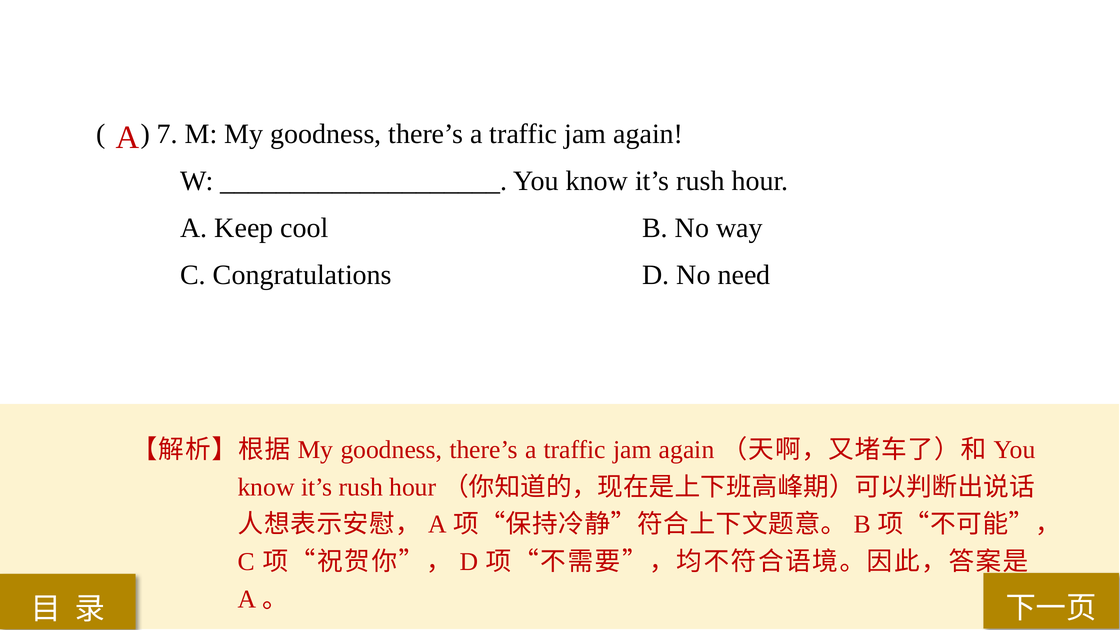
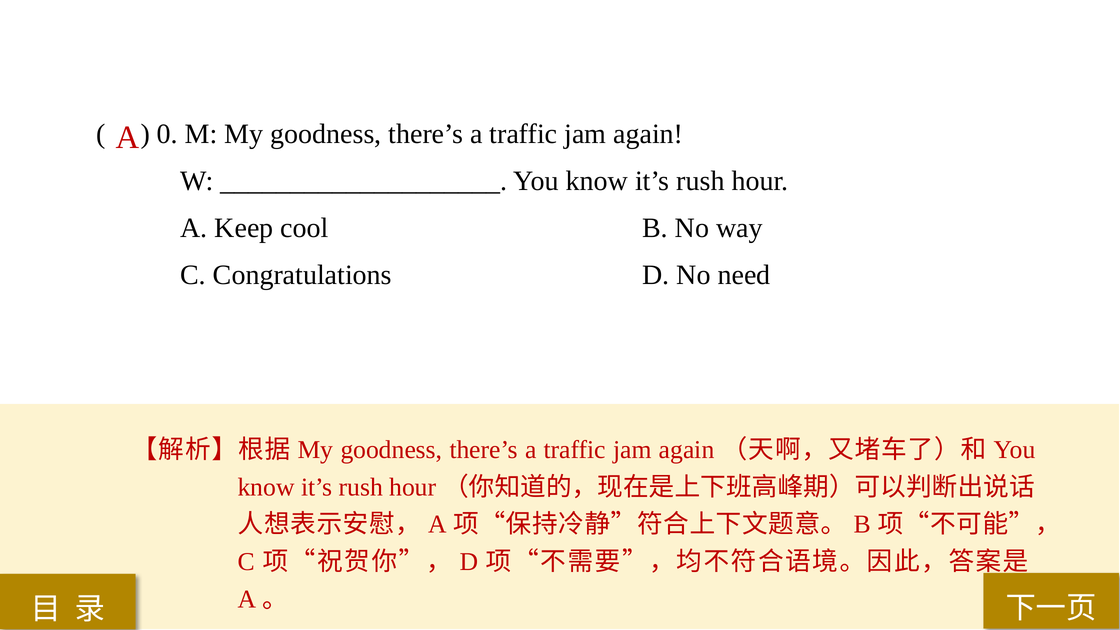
7: 7 -> 0
